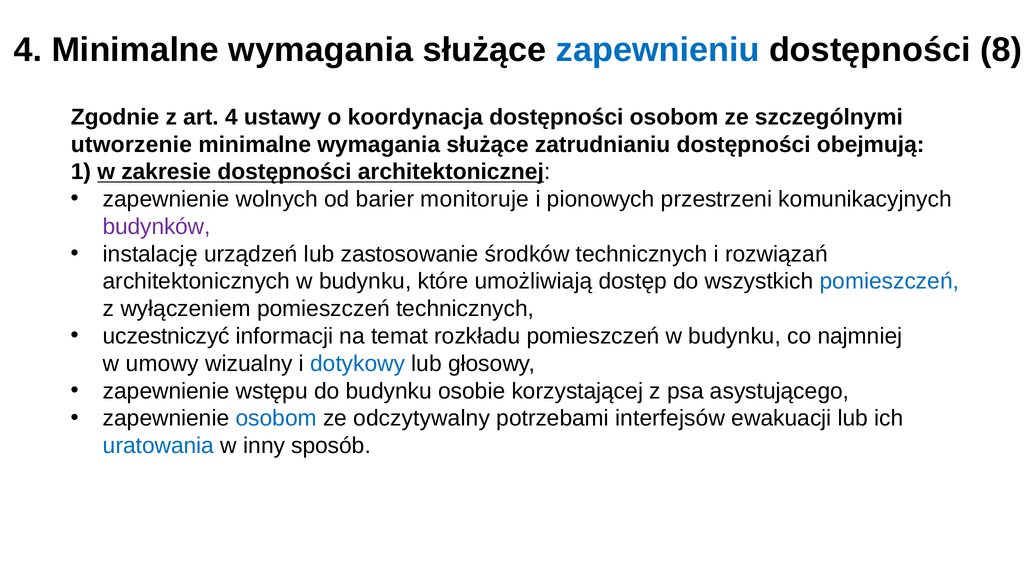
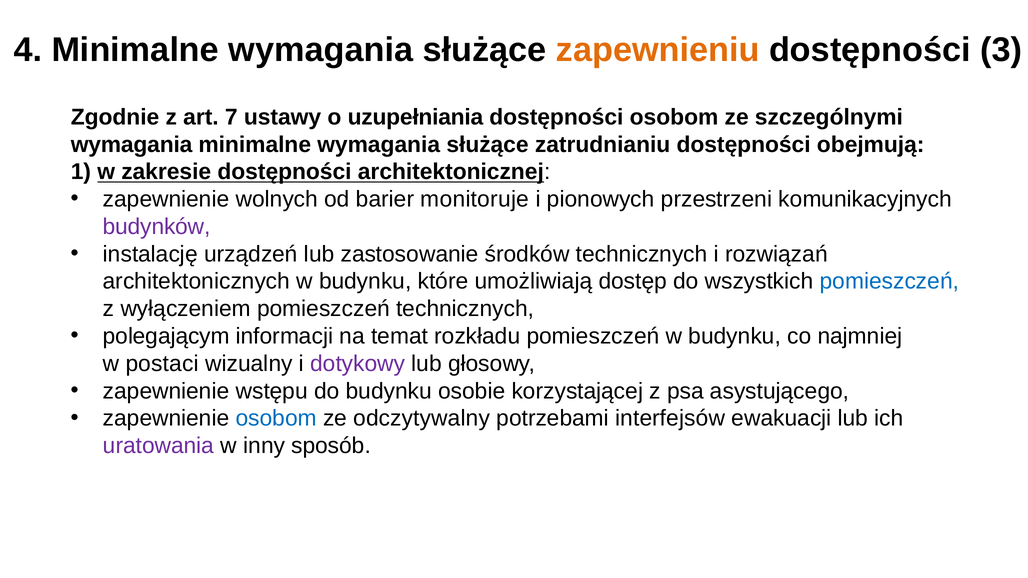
zapewnieniu colour: blue -> orange
8: 8 -> 3
art 4: 4 -> 7
koordynacja: koordynacja -> uzupełniania
utworzenie at (131, 145): utworzenie -> wymagania
uczestniczyć: uczestniczyć -> polegającym
umowy: umowy -> postaci
dotykowy colour: blue -> purple
uratowania colour: blue -> purple
